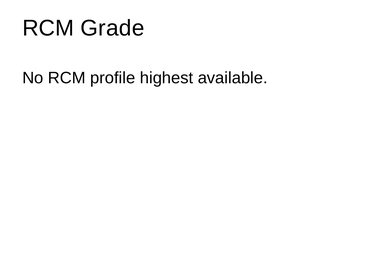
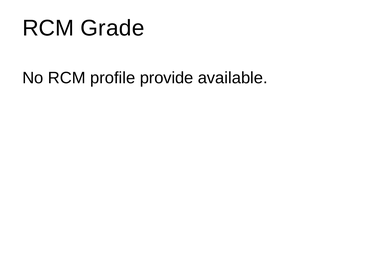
highest: highest -> provide
